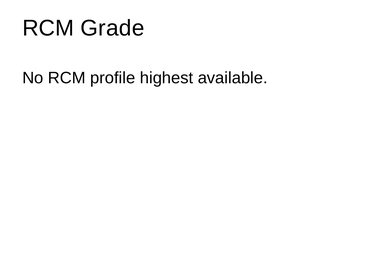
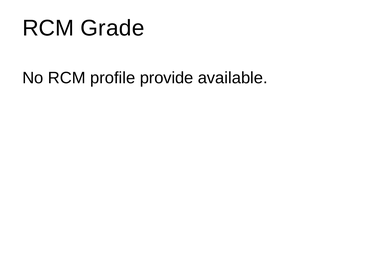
highest: highest -> provide
